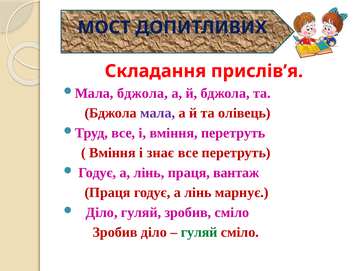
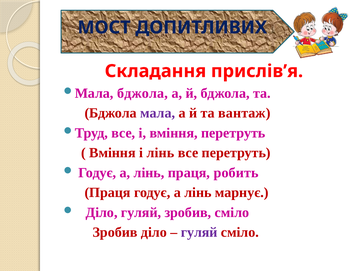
олівець: олівець -> вантаж
і знає: знає -> лінь
вантаж: вантаж -> робить
гуляй at (199, 232) colour: green -> purple
